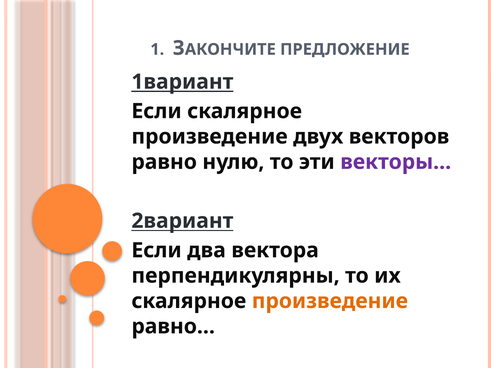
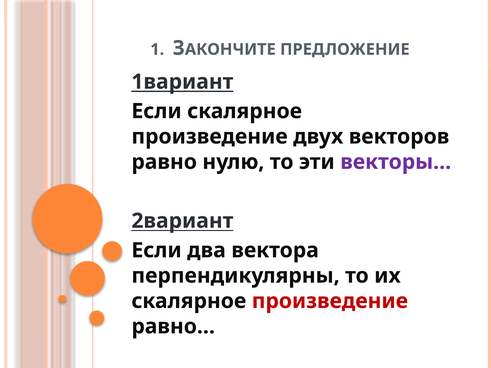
произведение at (330, 301) colour: orange -> red
